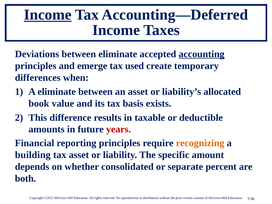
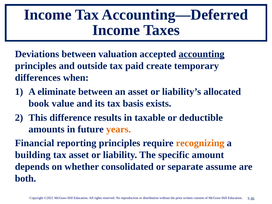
Income at (48, 15) underline: present -> none
between eliminate: eliminate -> valuation
emerge: emerge -> outside
used: used -> paid
years colour: red -> orange
percent: percent -> assume
